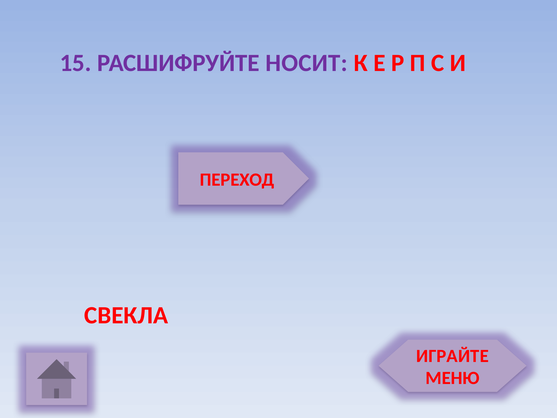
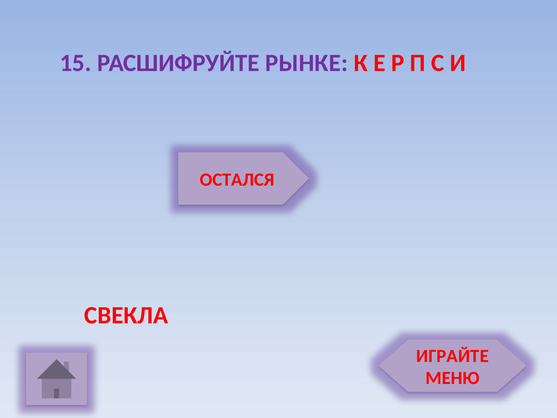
НОСИТ: НОСИТ -> РЫНКЕ
ПЕРЕХОД: ПЕРЕХОД -> ОСТАЛСЯ
